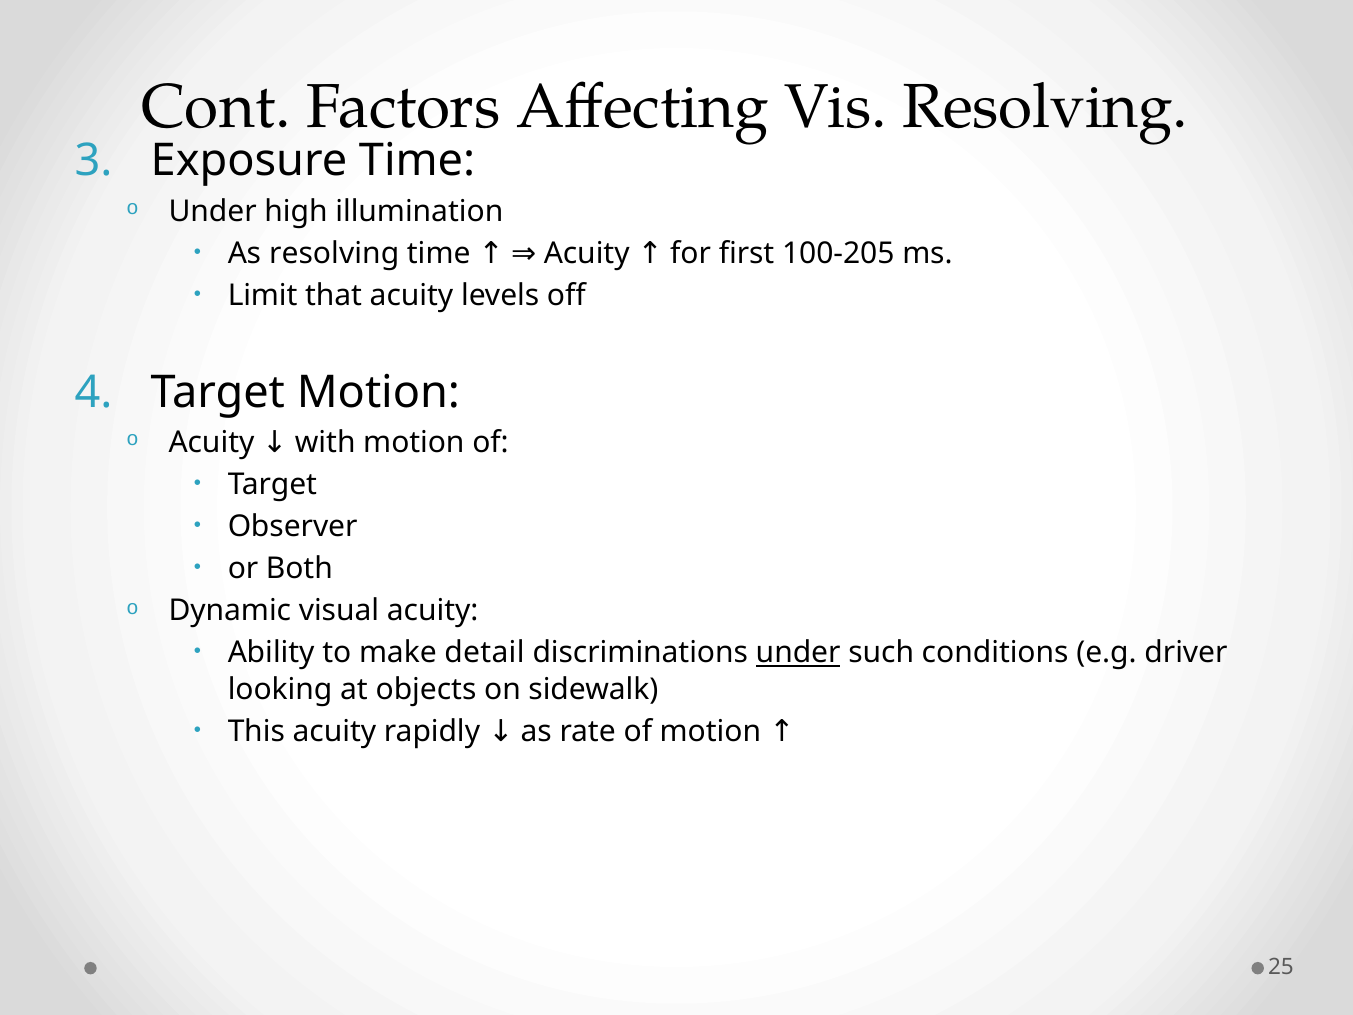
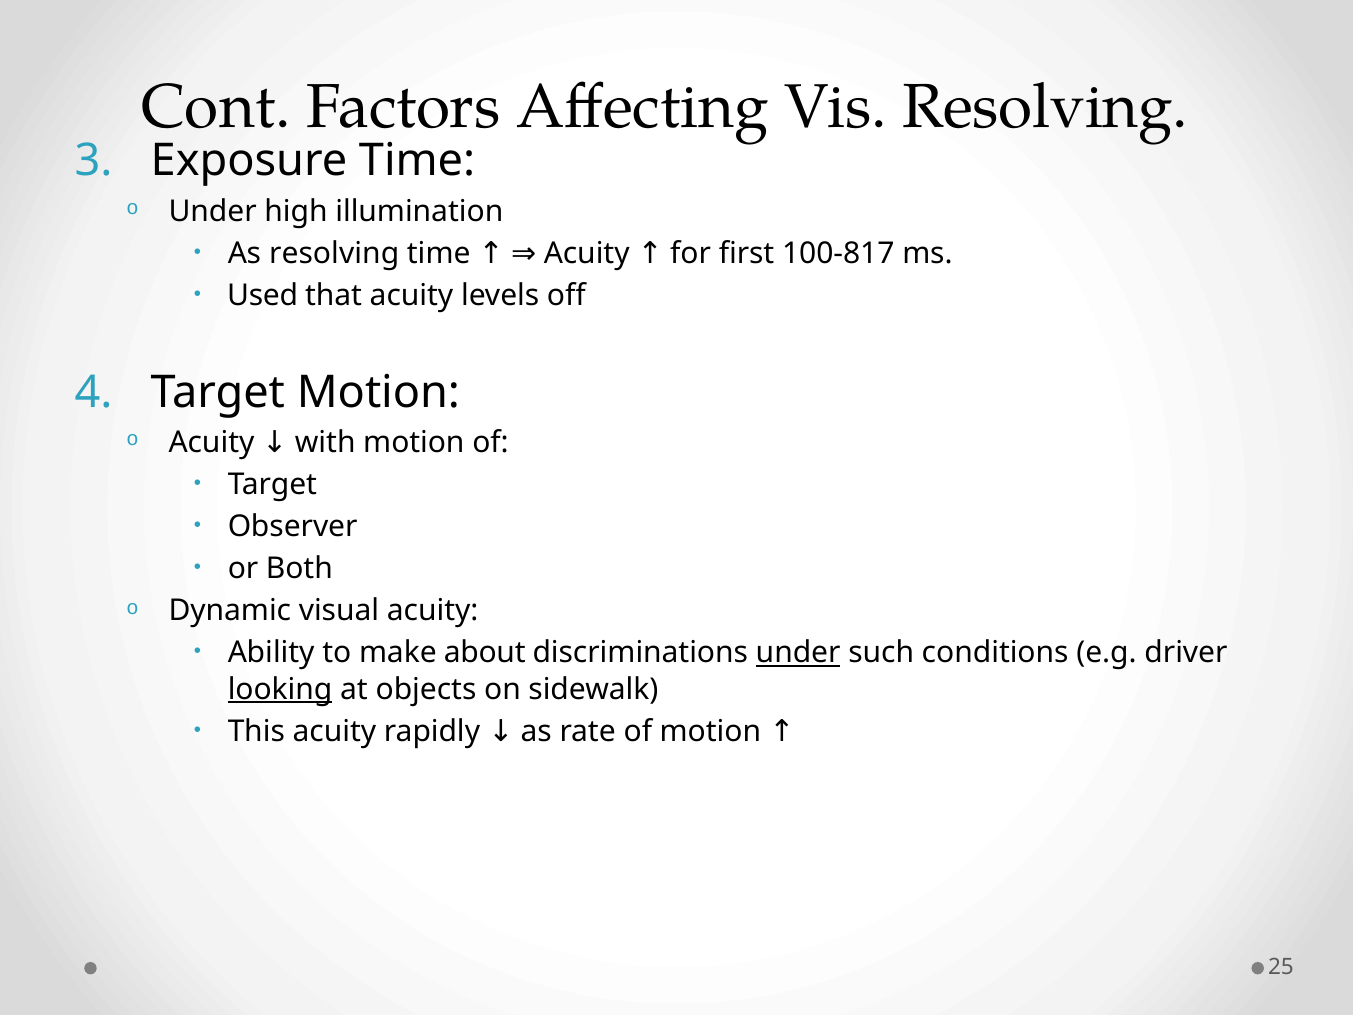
100-205: 100-205 -> 100-817
Limit: Limit -> Used
detail: detail -> about
looking underline: none -> present
